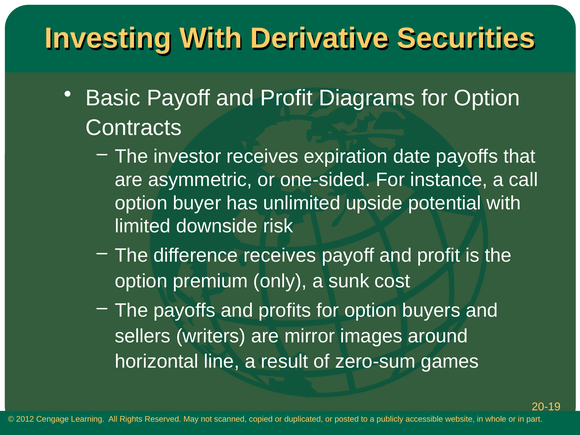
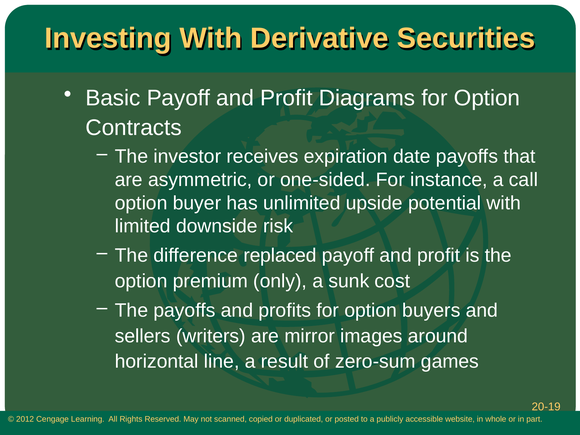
difference receives: receives -> replaced
